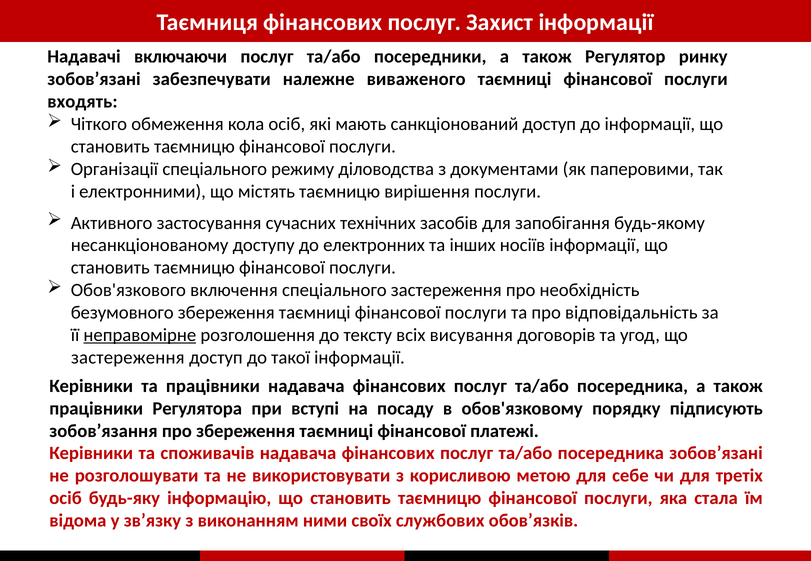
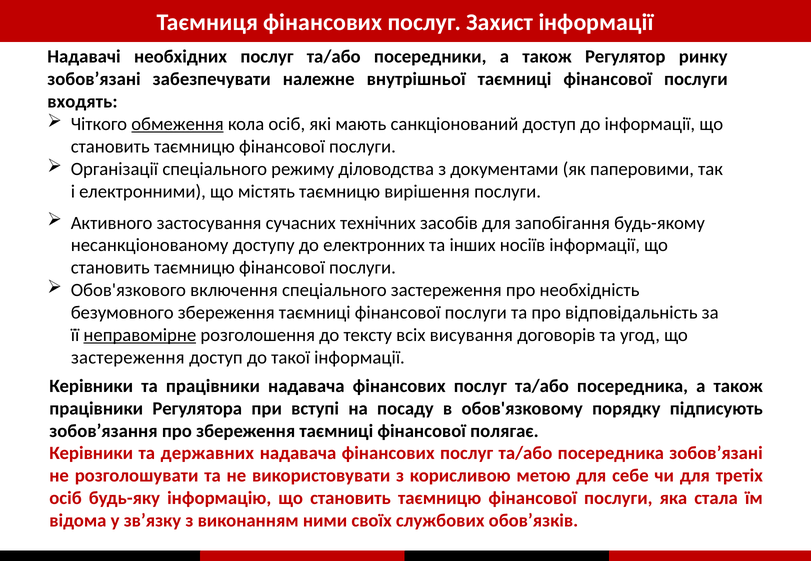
включаючи: включаючи -> необхідних
виваженого: виваженого -> внутрішньої
обмеження underline: none -> present
платежі: платежі -> полягає
споживачів: споживачів -> державних
